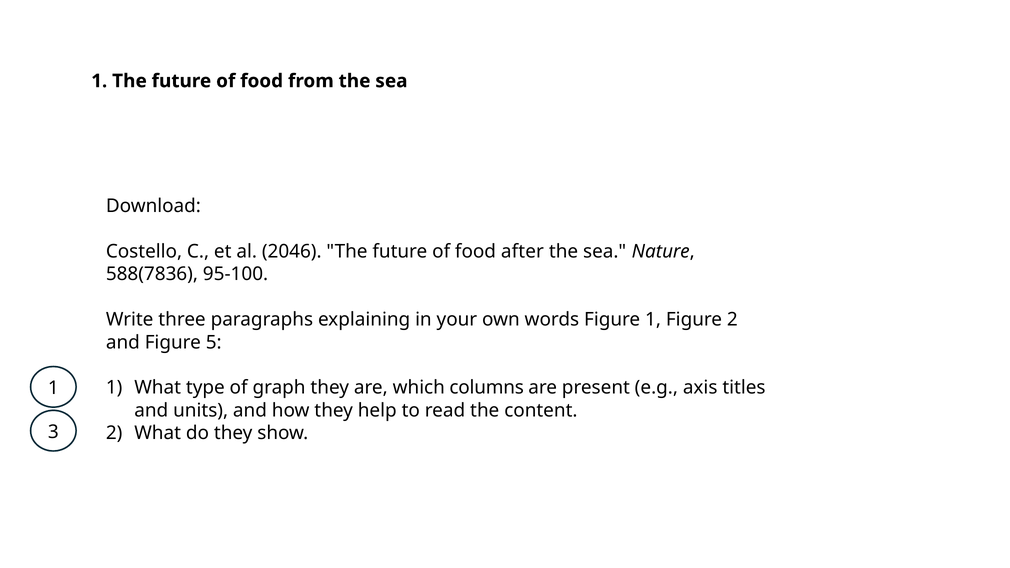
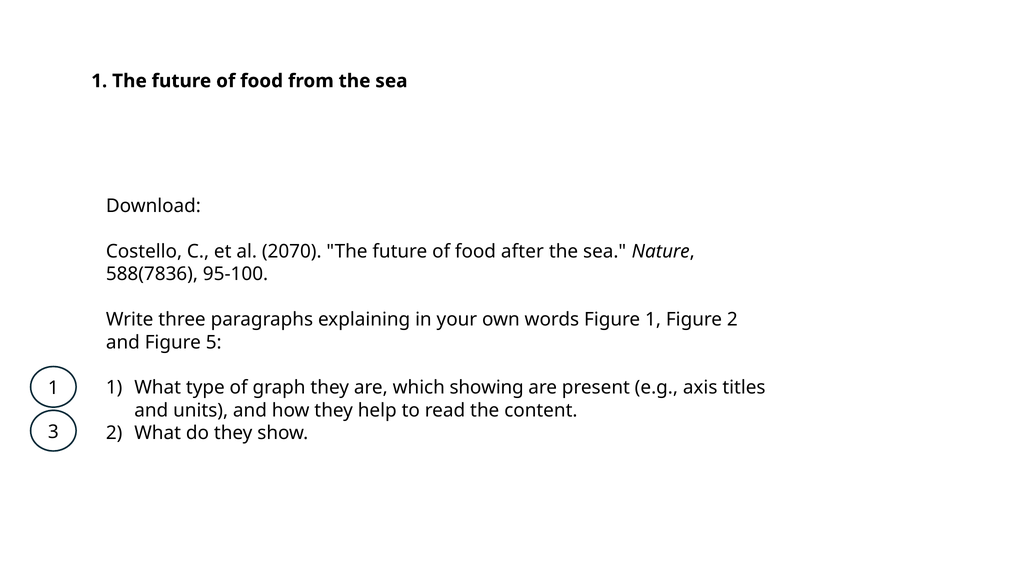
2046: 2046 -> 2070
columns: columns -> showing
